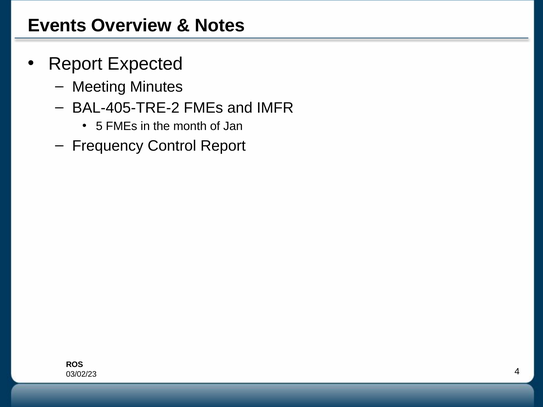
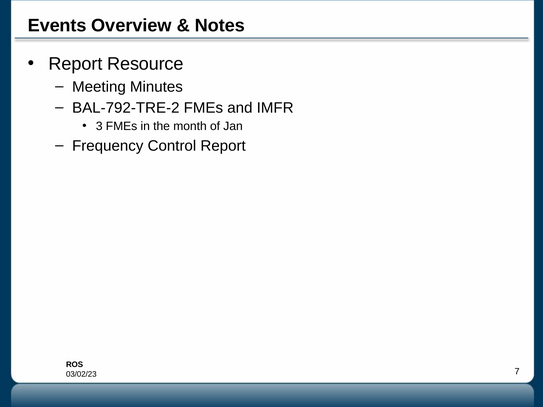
Expected: Expected -> Resource
BAL-405-TRE-2: BAL-405-TRE-2 -> BAL-792-TRE-2
5: 5 -> 3
4: 4 -> 7
